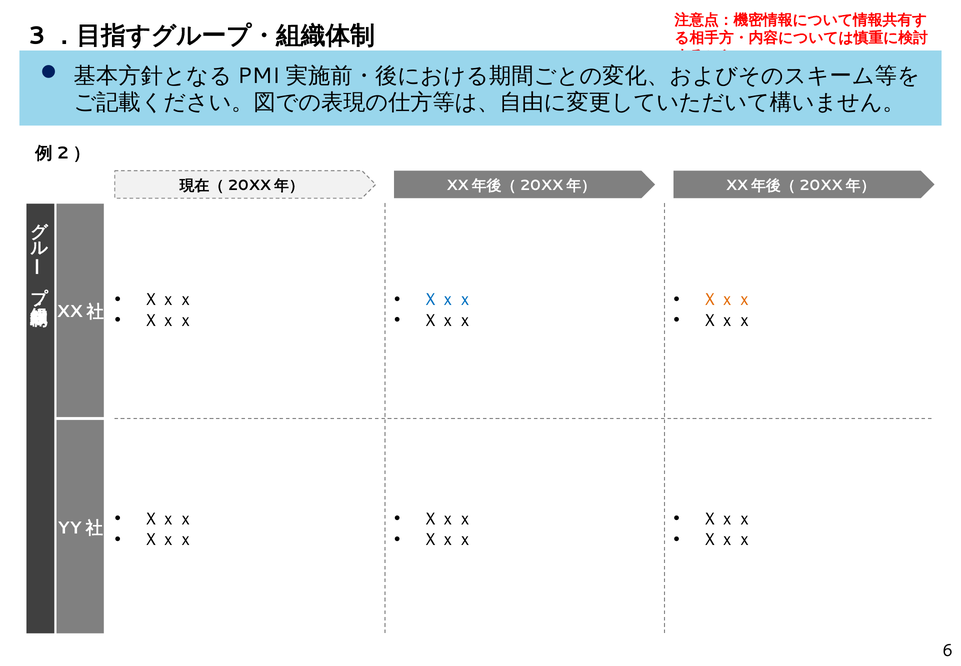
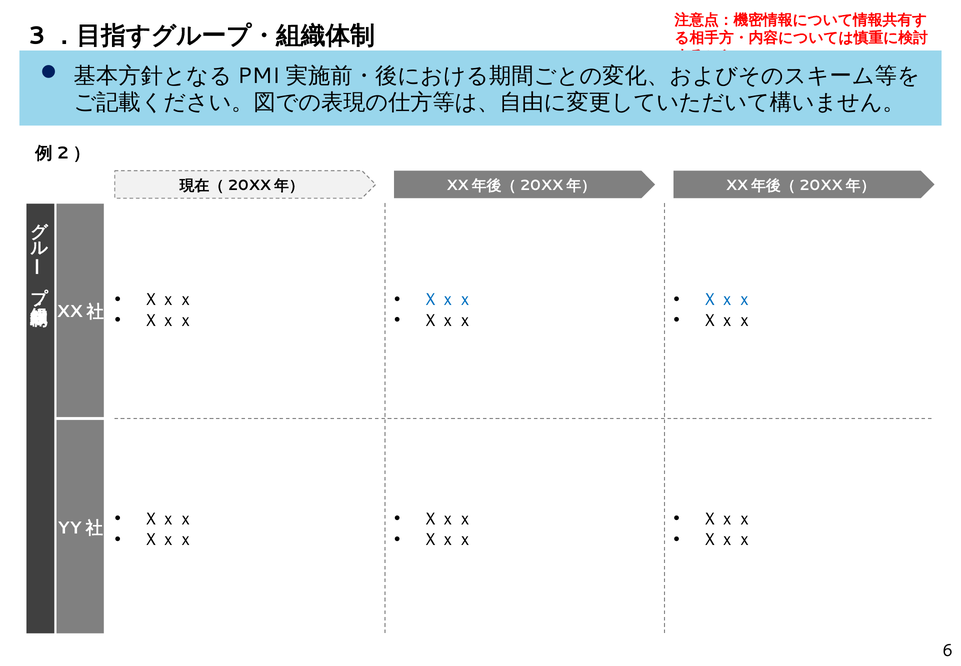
Ｘｘｘ at (727, 299) colour: orange -> blue
